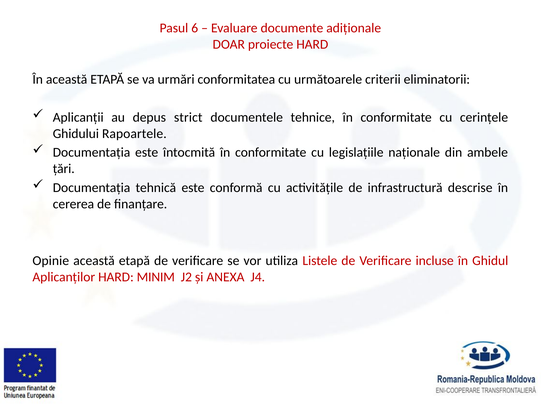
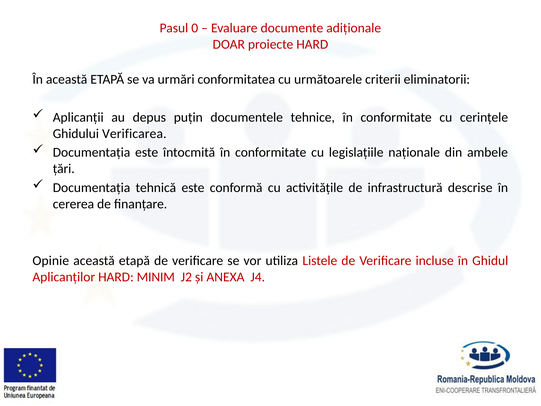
6: 6 -> 0
strict: strict -> puţin
Rapoartele: Rapoartele -> Verificarea
